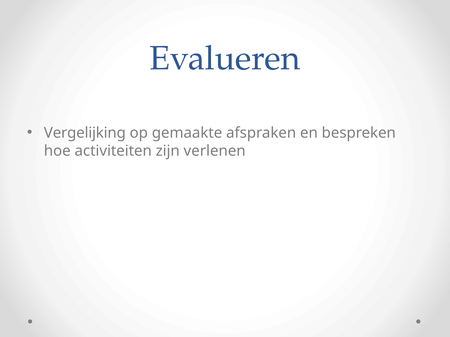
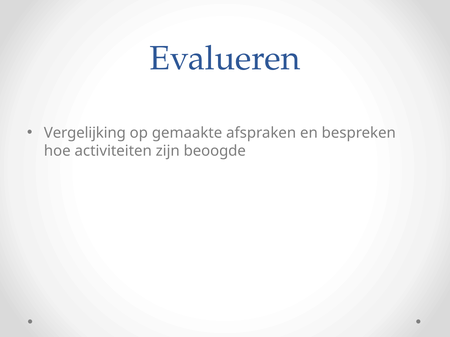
verlenen: verlenen -> beoogde
